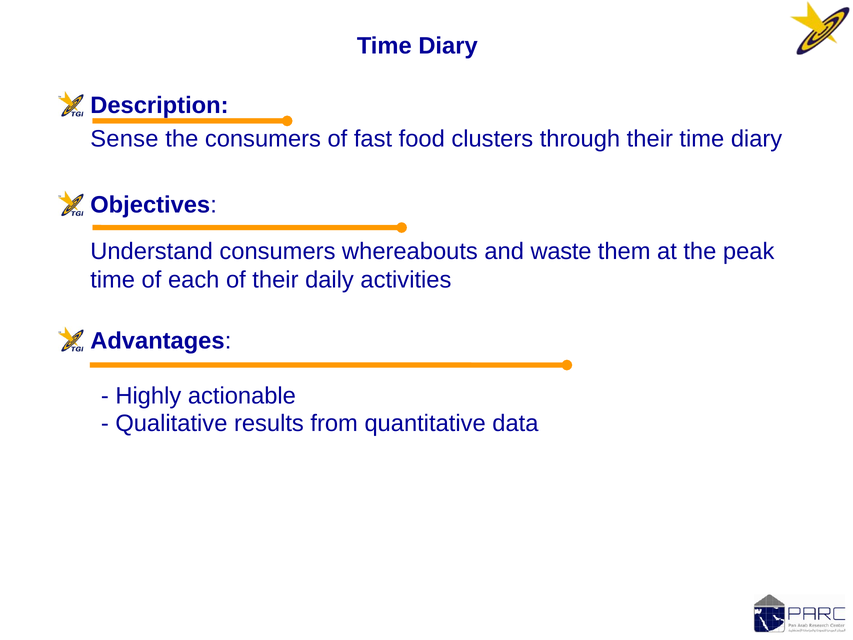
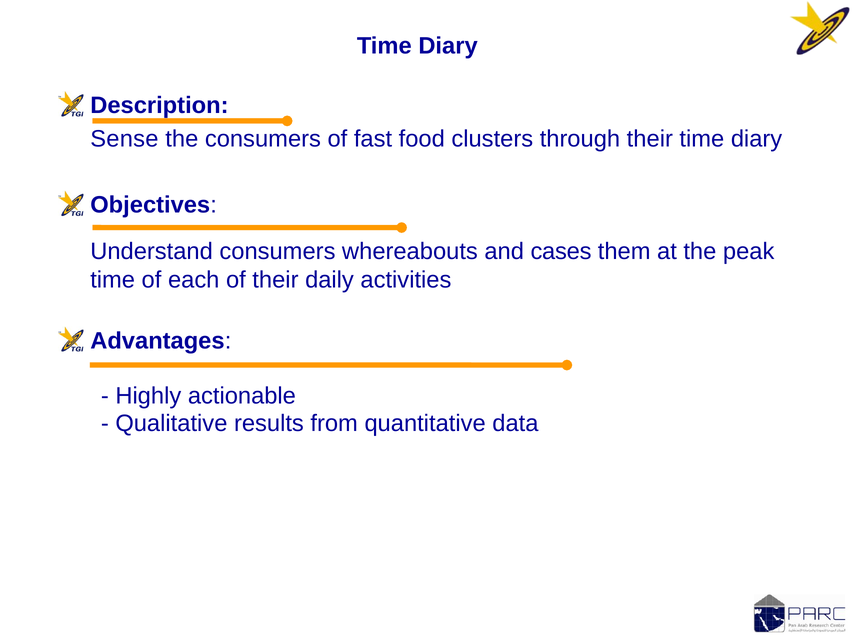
waste: waste -> cases
